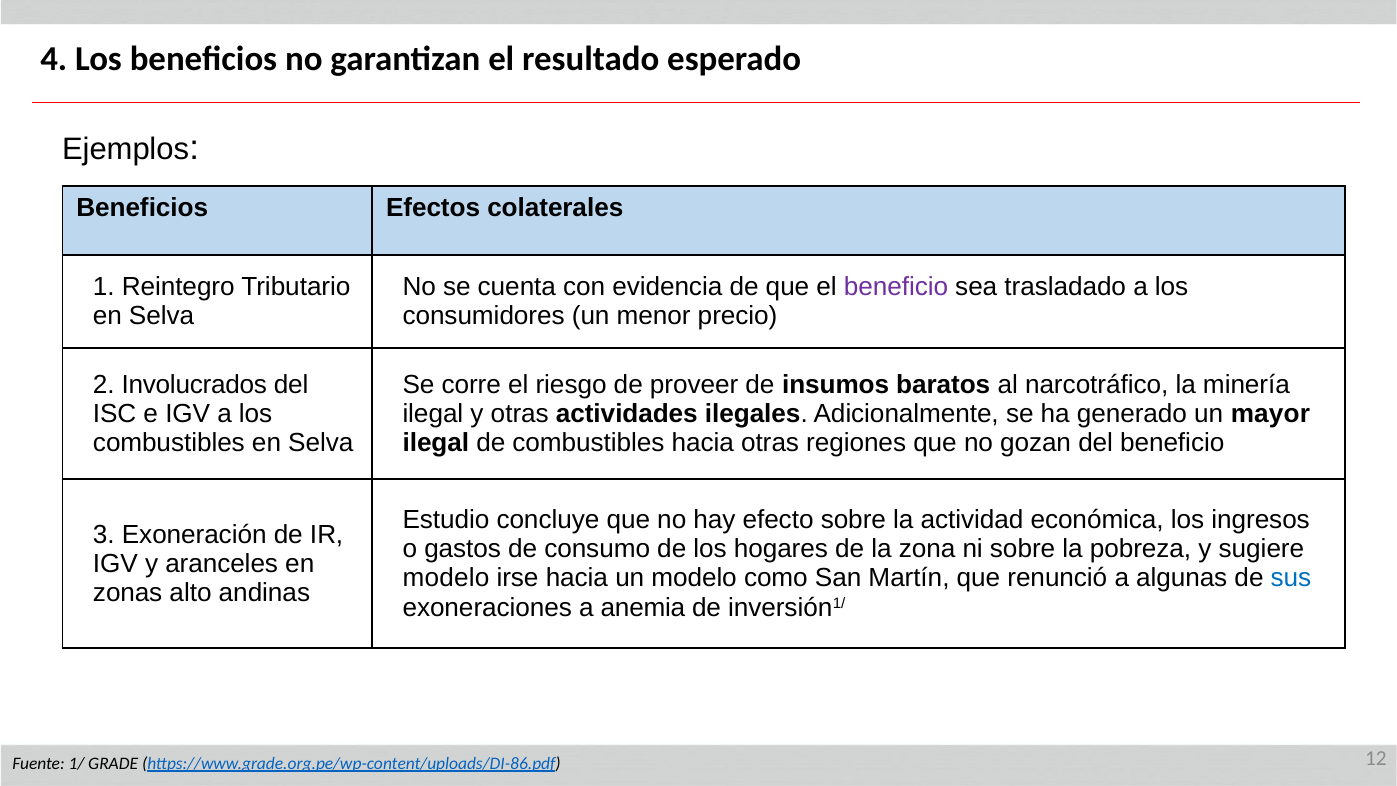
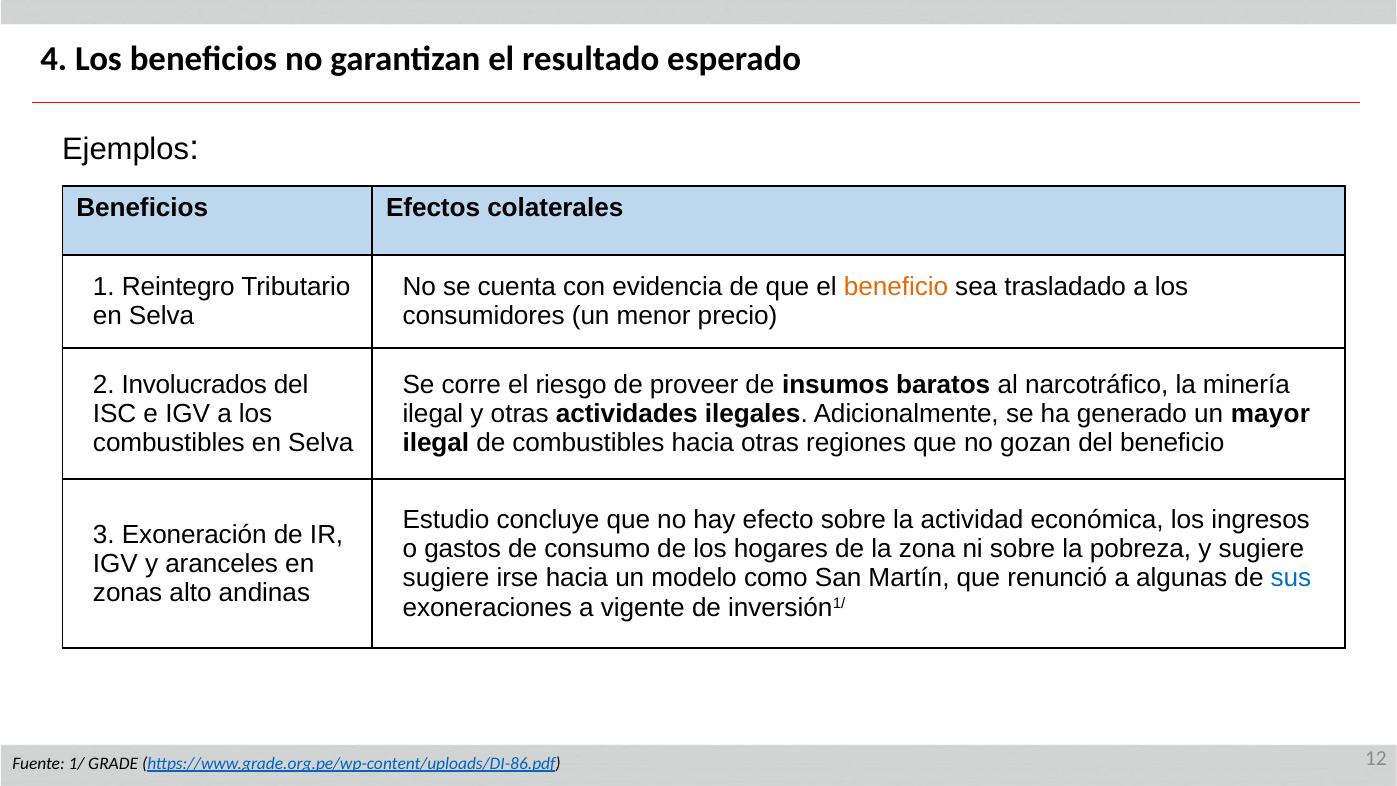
beneficio at (896, 287) colour: purple -> orange
modelo at (446, 578): modelo -> sugiere
anemia: anemia -> vigente
